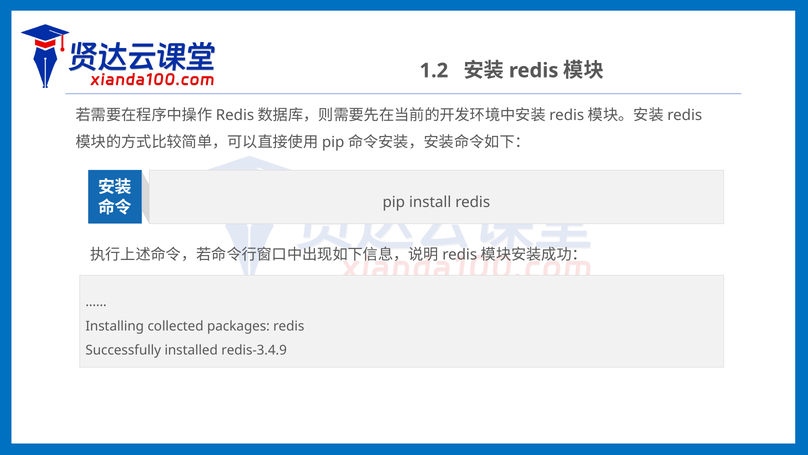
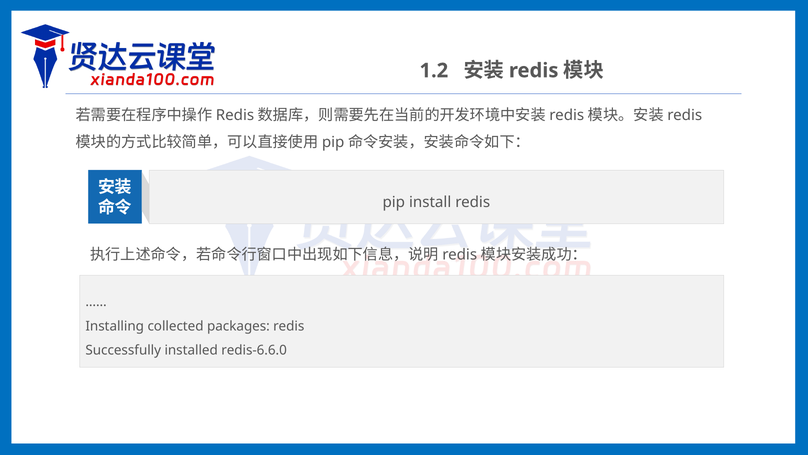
redis-3.4.9: redis-3.4.9 -> redis-6.6.0
